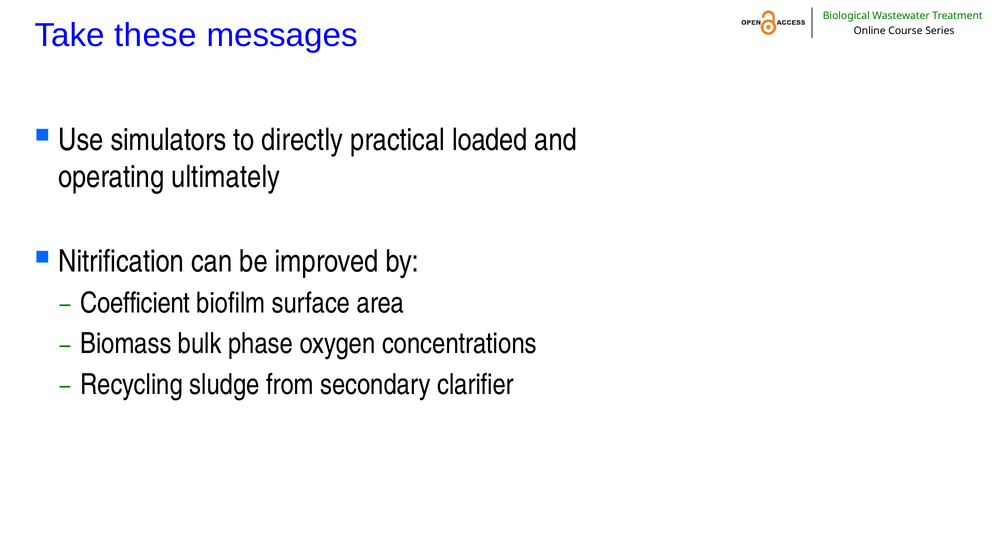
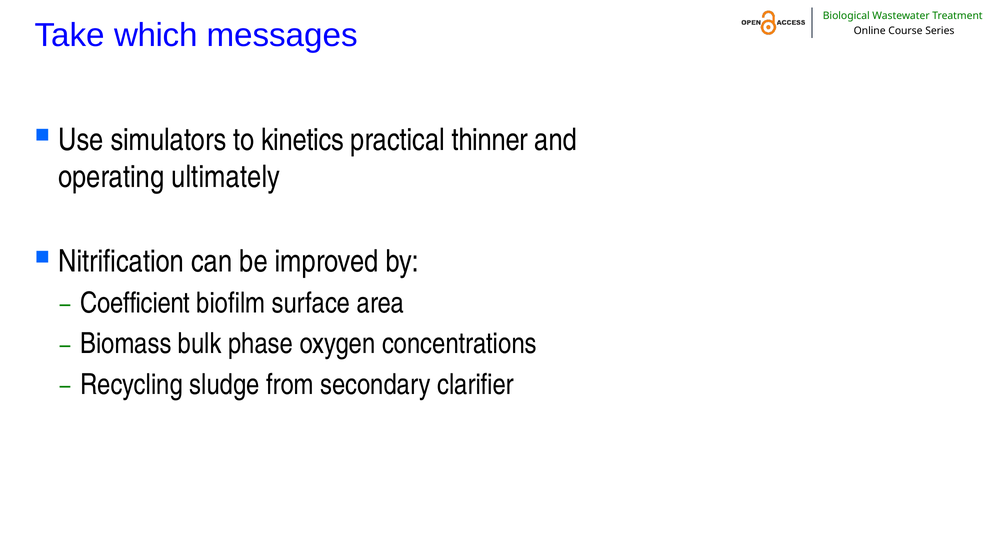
these: these -> which
directly: directly -> kinetics
loaded: loaded -> thinner
